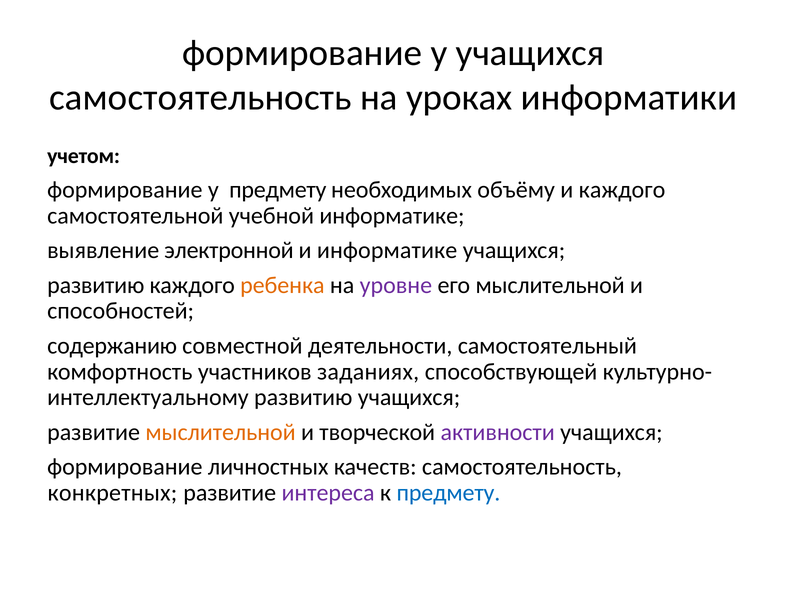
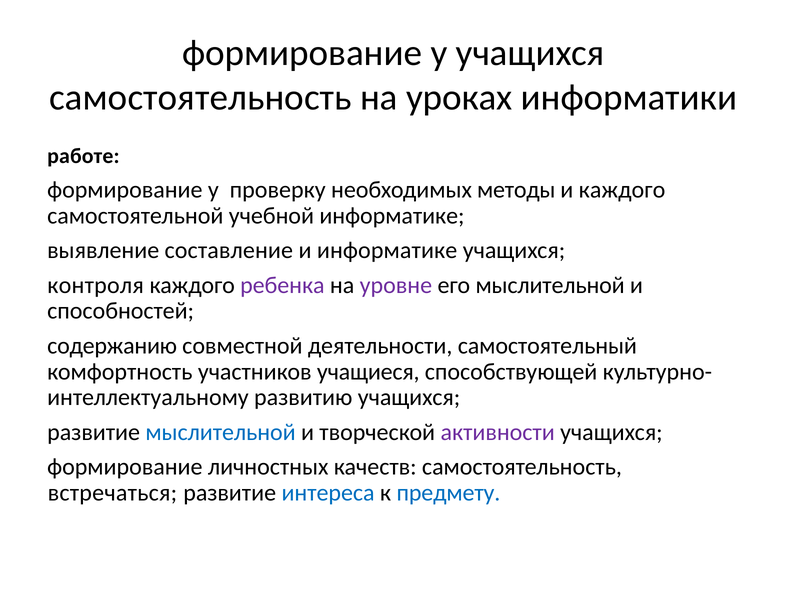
учетом: учетом -> работе
у предмету: предмету -> проверку
объёму: объёму -> методы
электронной: электронной -> составление
развитию at (96, 285): развитию -> контроля
ребенка colour: orange -> purple
заданиях: заданиях -> учащиеся
мыслительной at (221, 432) colour: orange -> blue
конкретных: конкретных -> встречаться
интереса colour: purple -> blue
